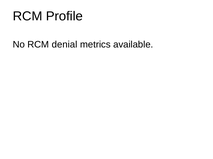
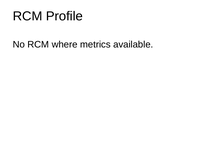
denial: denial -> where
